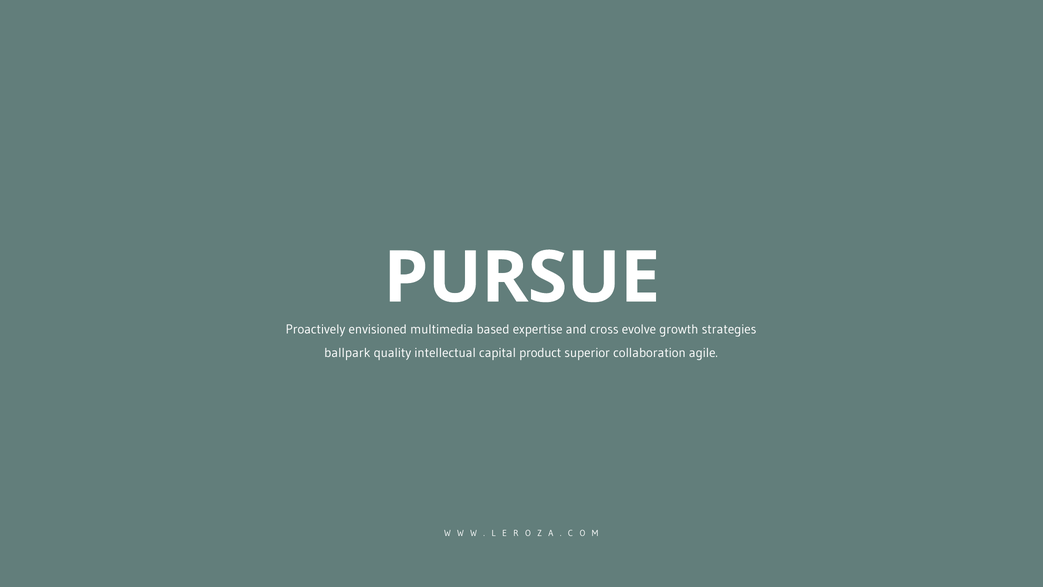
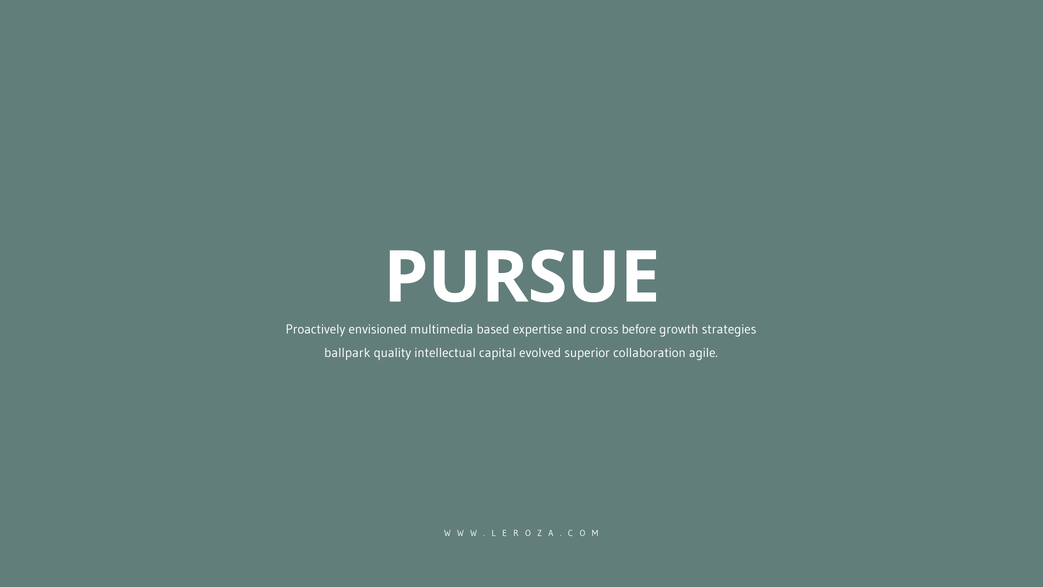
evolve: evolve -> before
product: product -> evolved
